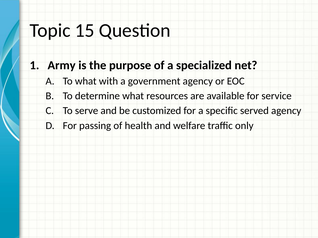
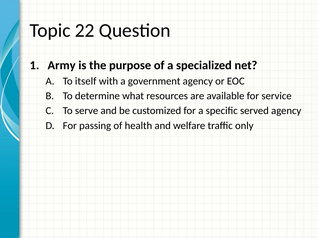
15: 15 -> 22
To what: what -> itself
